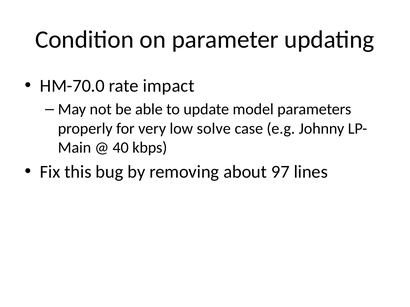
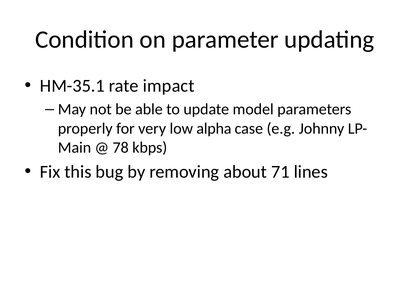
HM-70.0: HM-70.0 -> HM-35.1
solve: solve -> alpha
40: 40 -> 78
97: 97 -> 71
